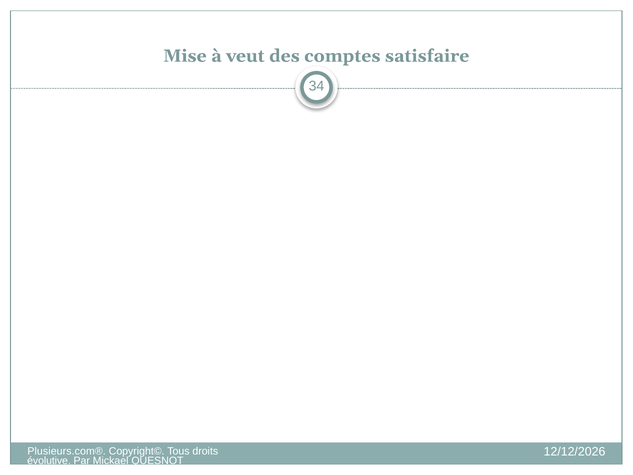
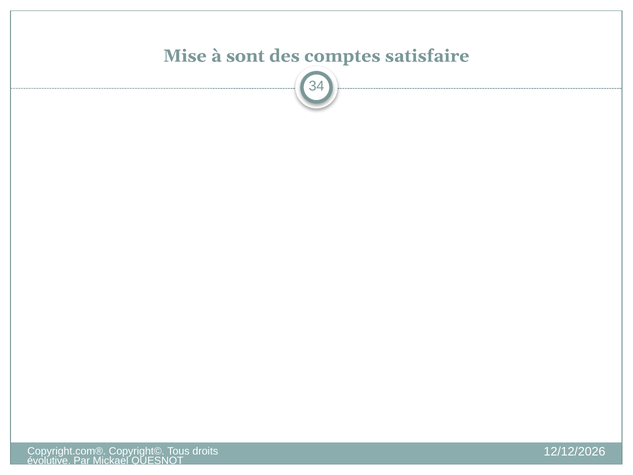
veut: veut -> sont
Plusieurs.com®: Plusieurs.com® -> Copyright.com®
